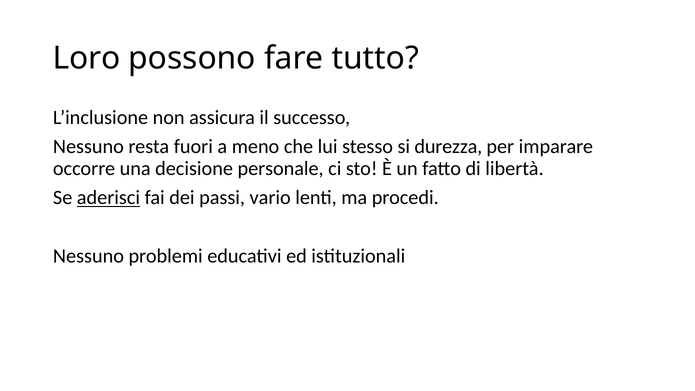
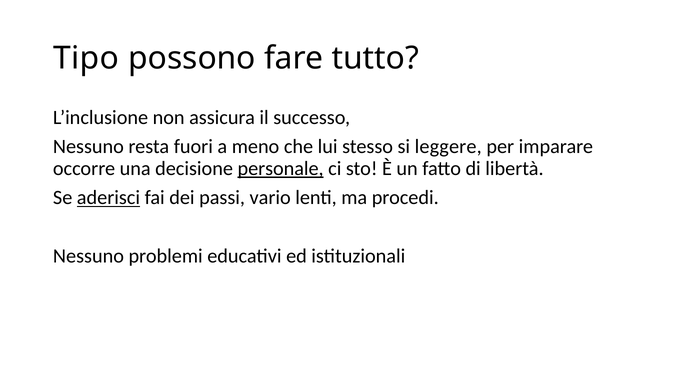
Loro: Loro -> Tipo
durezza: durezza -> leggere
personale underline: none -> present
